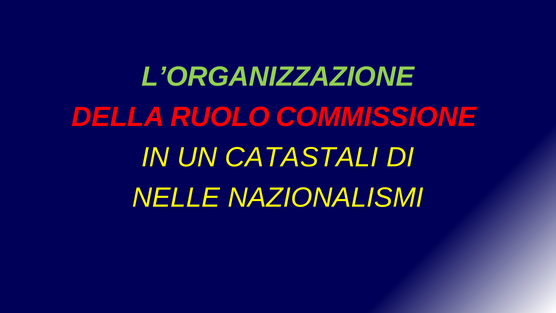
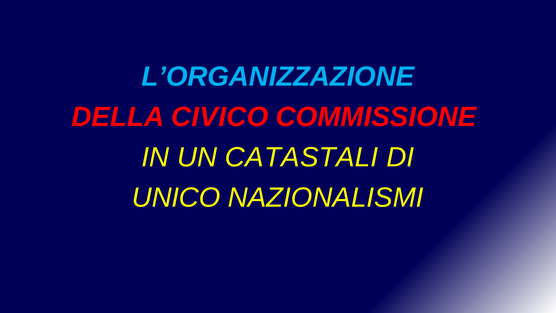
L’ORGANIZZAZIONE colour: light green -> light blue
RUOLO: RUOLO -> CIVICO
NELLE: NELLE -> UNICO
